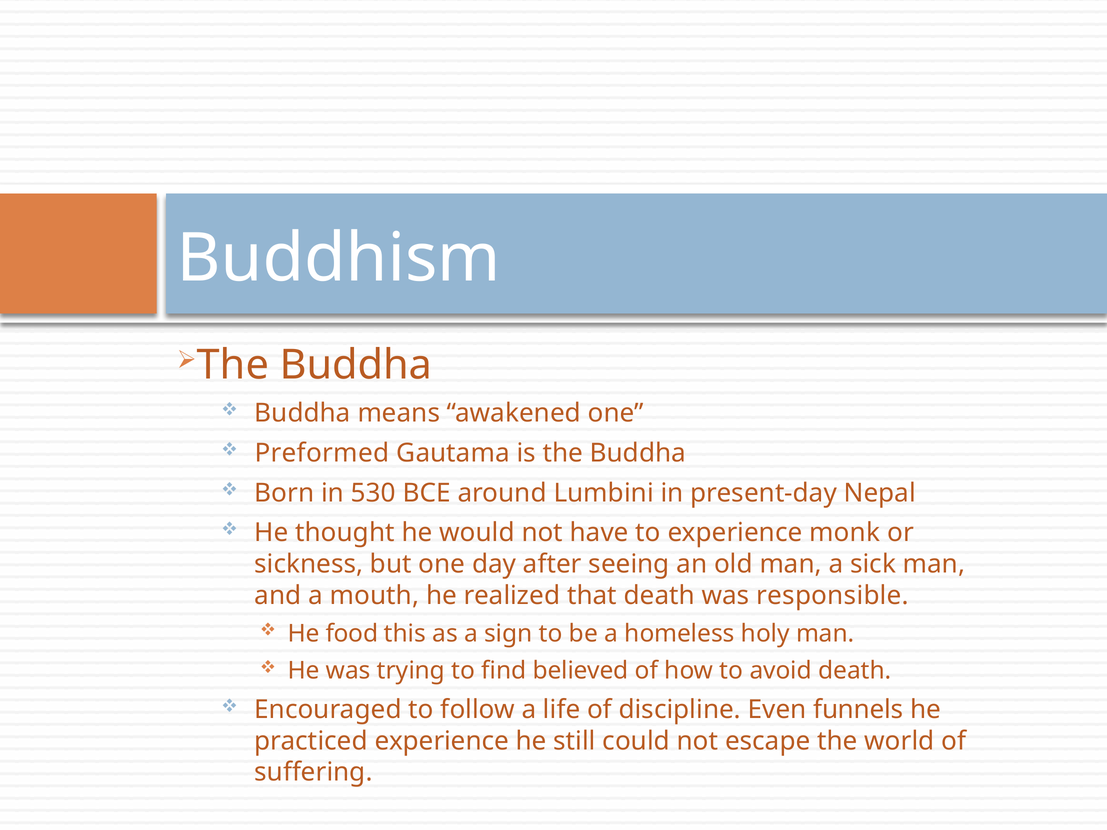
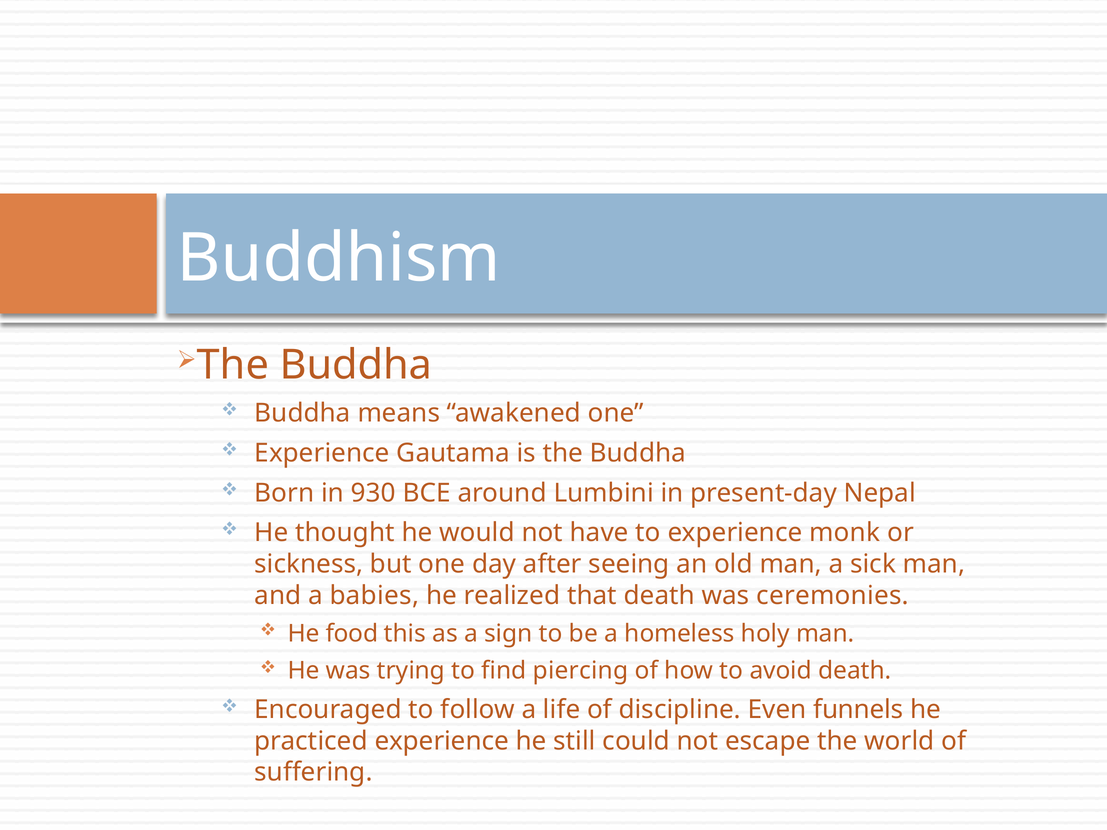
Preformed at (322, 453): Preformed -> Experience
530: 530 -> 930
mouth: mouth -> babies
responsible: responsible -> ceremonies
believed: believed -> piercing
